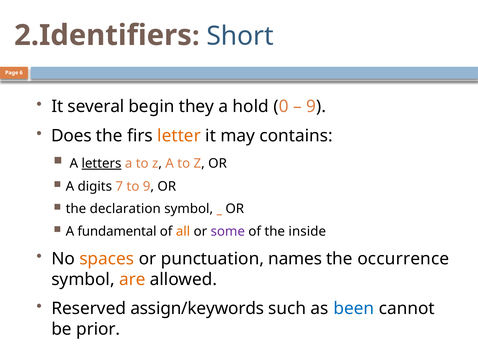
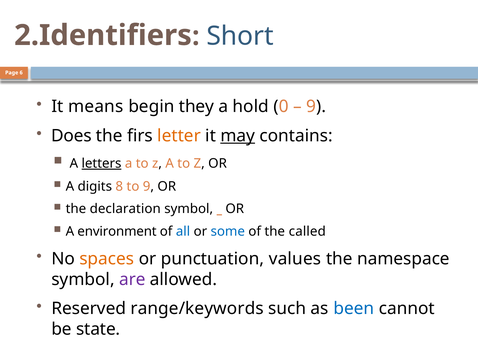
several: several -> means
may underline: none -> present
7: 7 -> 8
fundamental: fundamental -> environment
all colour: orange -> blue
some colour: purple -> blue
inside: inside -> called
names: names -> values
occurrence: occurrence -> namespace
are colour: orange -> purple
assign/keywords: assign/keywords -> range/keywords
prior: prior -> state
